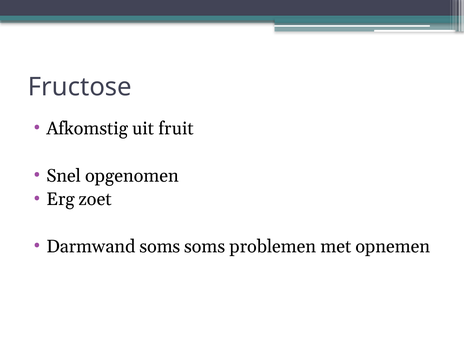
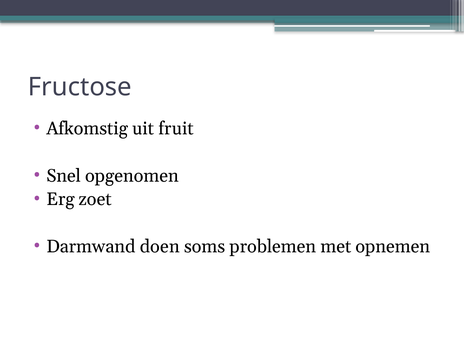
Darmwand soms: soms -> doen
